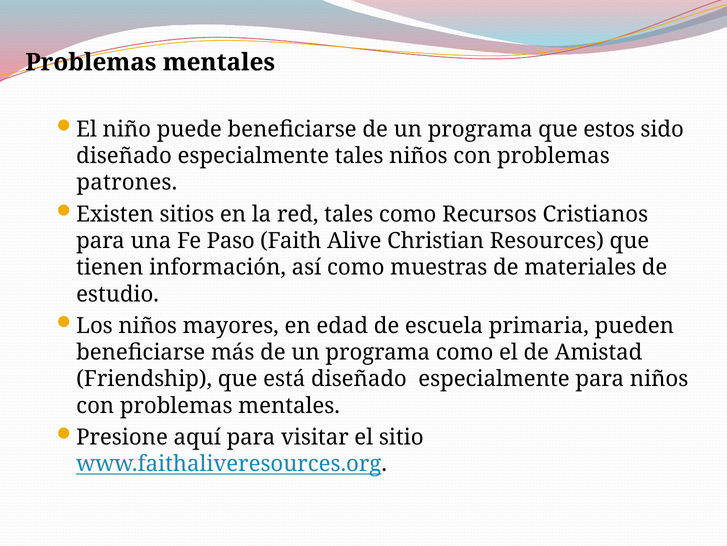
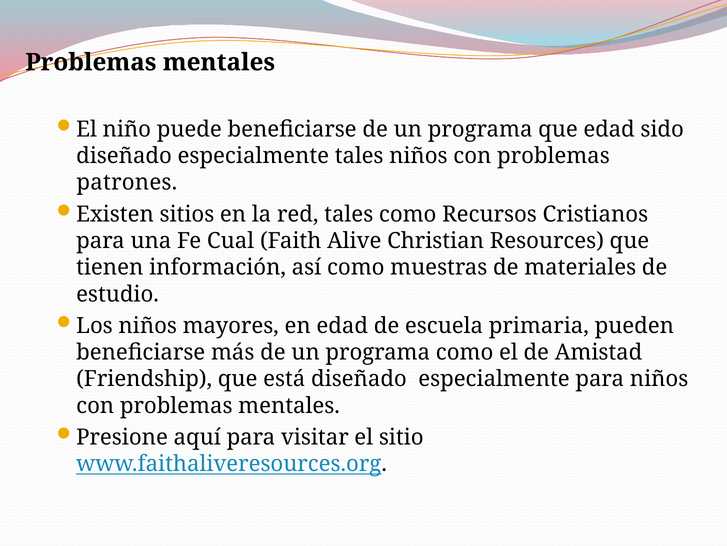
que estos: estos -> edad
Paso: Paso -> Cual
